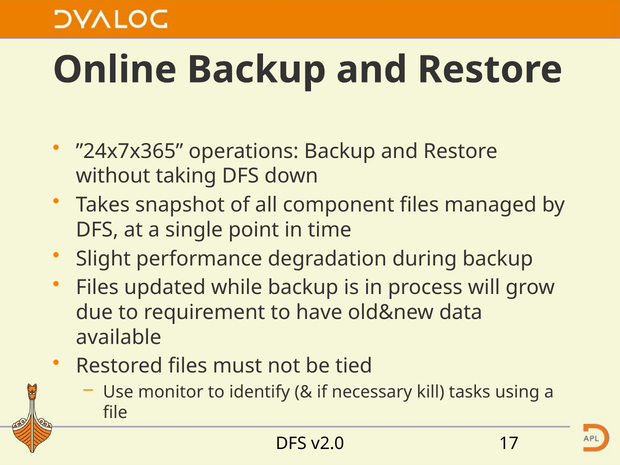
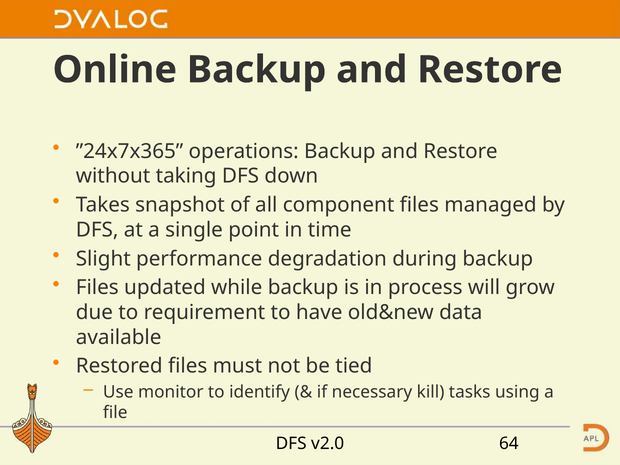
17: 17 -> 64
